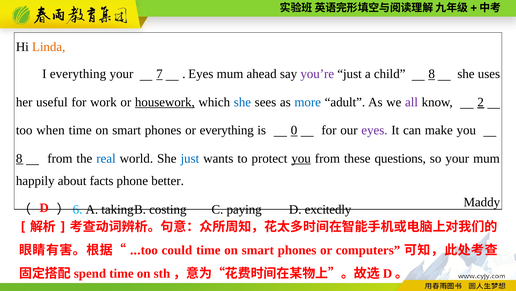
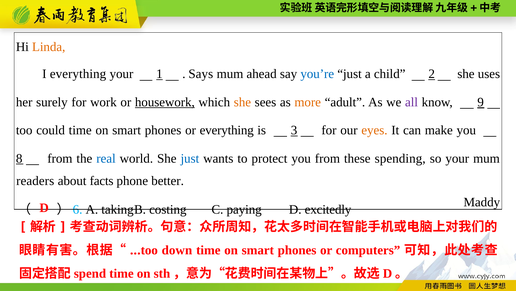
7: 7 -> 1
Eyes at (201, 74): Eyes -> Says
you’re colour: purple -> blue
child 8: 8 -> 2
useful: useful -> surely
she at (242, 102) colour: blue -> orange
more colour: blue -> orange
2: 2 -> 9
when: when -> could
0: 0 -> 3
eyes at (374, 130) colour: purple -> orange
you at (301, 158) underline: present -> none
questions: questions -> spending
happily: happily -> readers
could: could -> down
